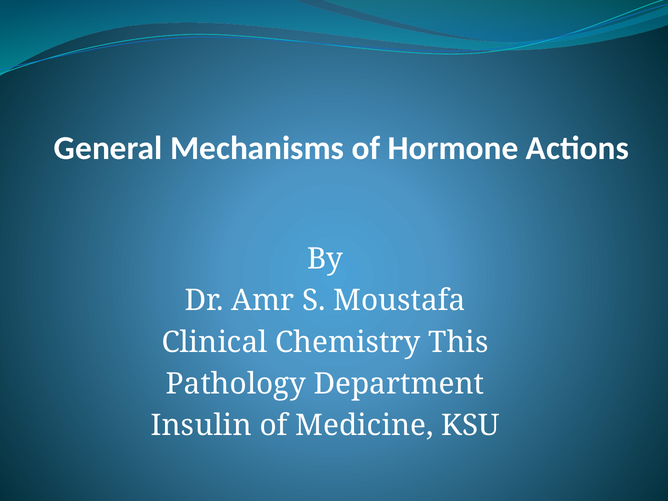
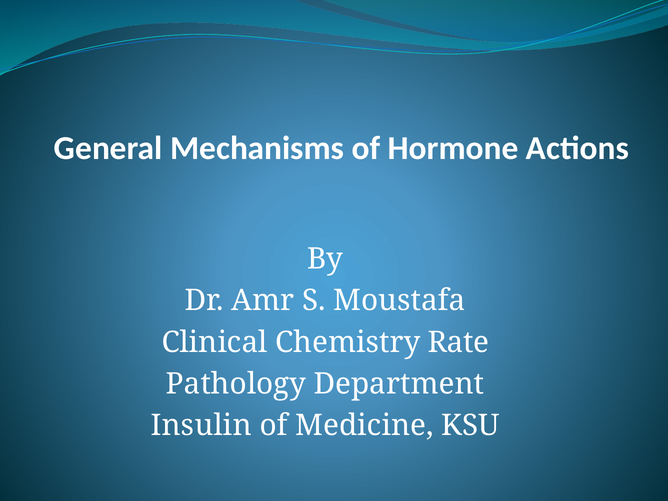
This: This -> Rate
